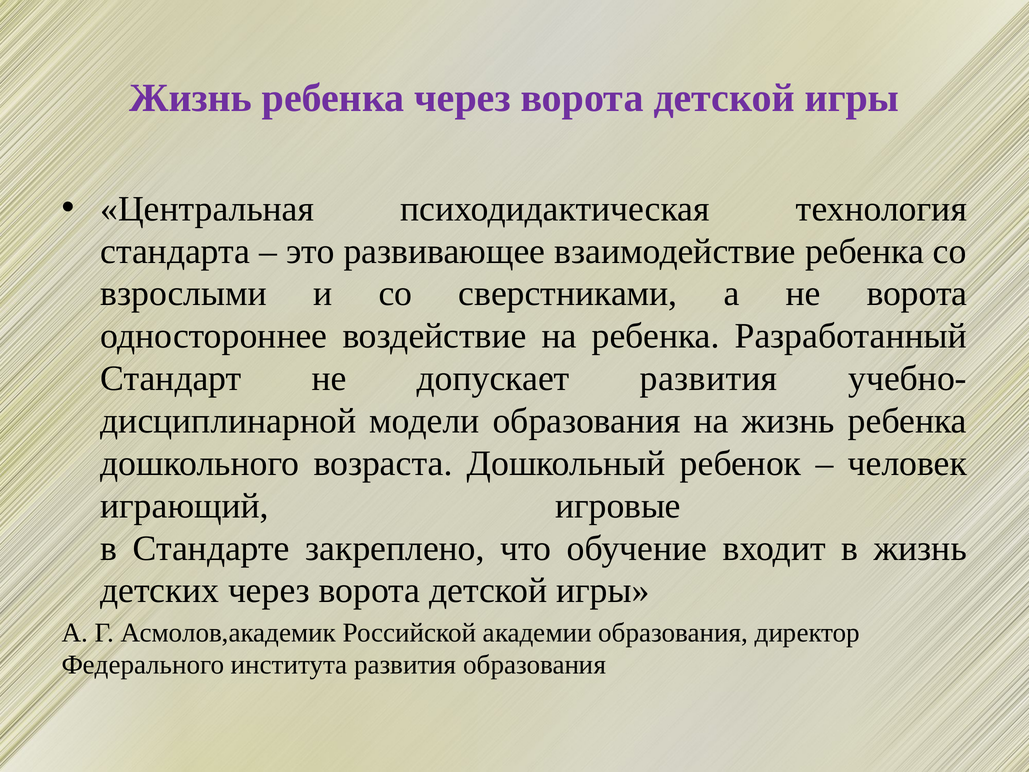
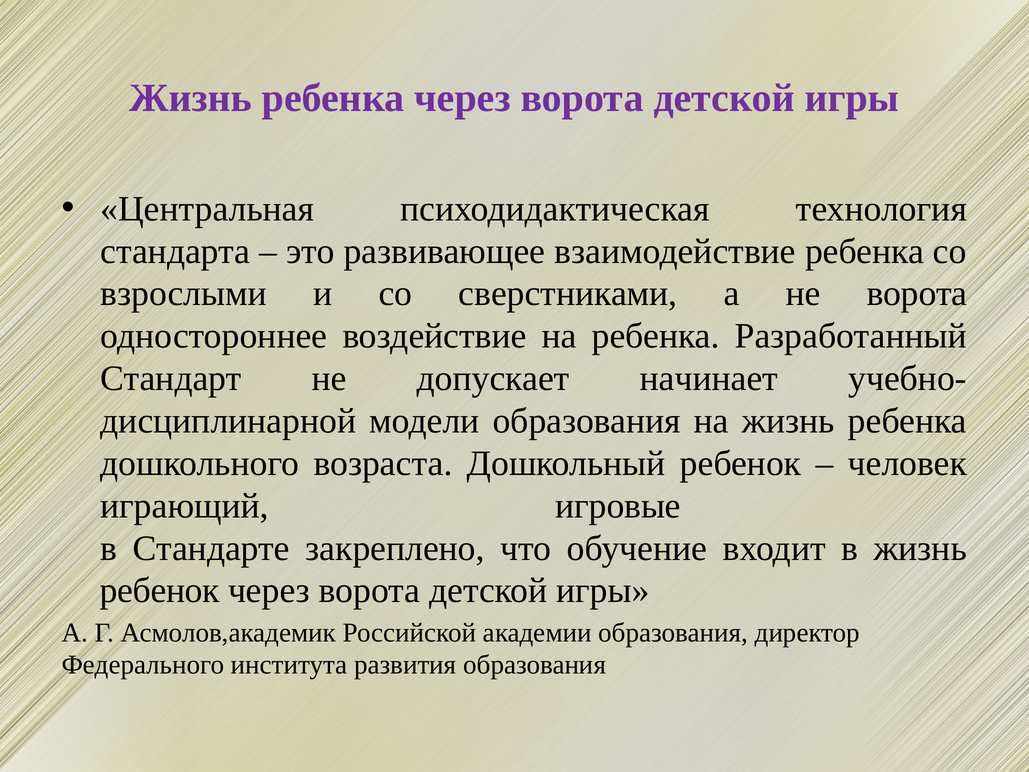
допускает развития: развития -> начинает
детских at (160, 590): детских -> ребенок
